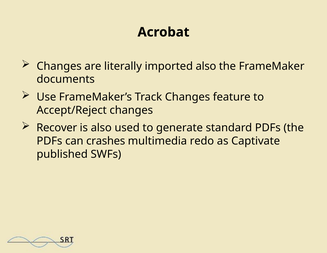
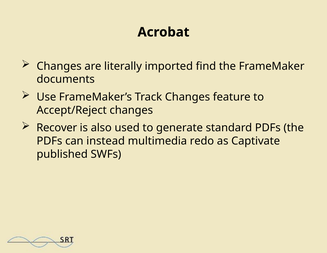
imported also: also -> find
crashes: crashes -> instead
